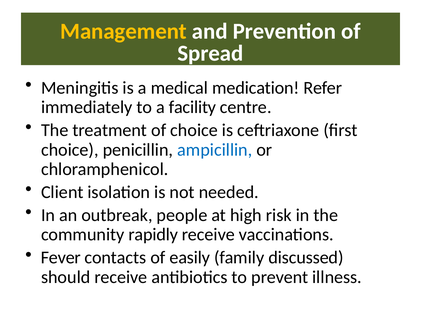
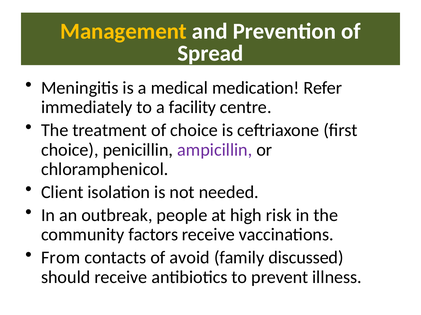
ampicillin colour: blue -> purple
rapidly: rapidly -> factors
Fever: Fever -> From
easily: easily -> avoid
